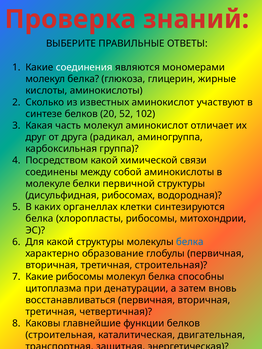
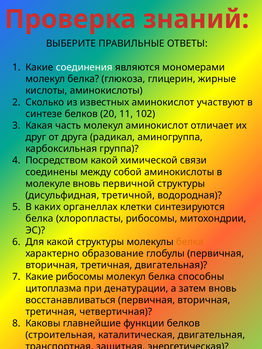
52: 52 -> 11
молекуле белки: белки -> вновь
рибосомах: рибосомах -> третичной
белка at (190, 242) colour: blue -> orange
третичная строительная: строительная -> двигательная
